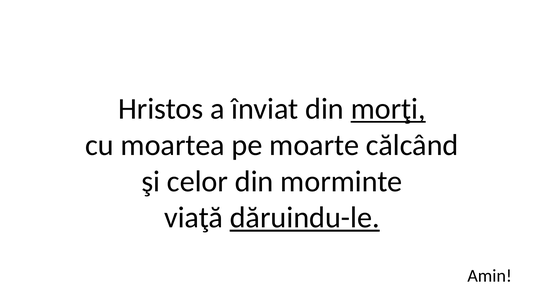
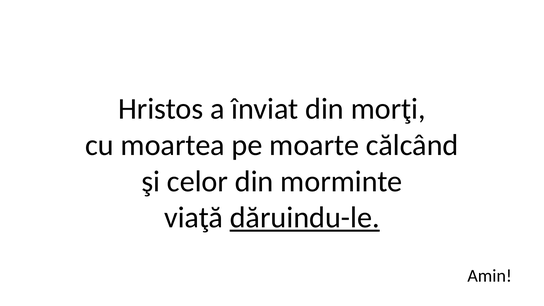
morţi underline: present -> none
